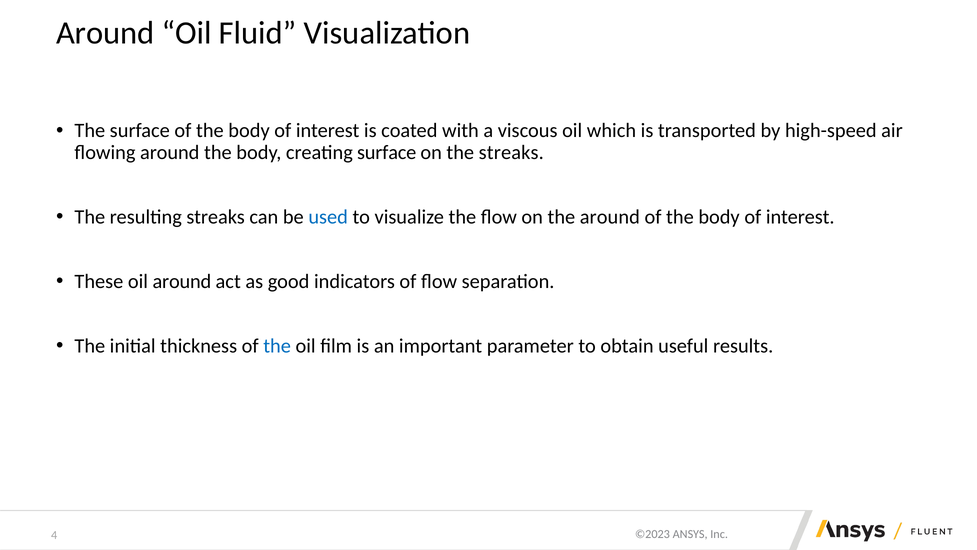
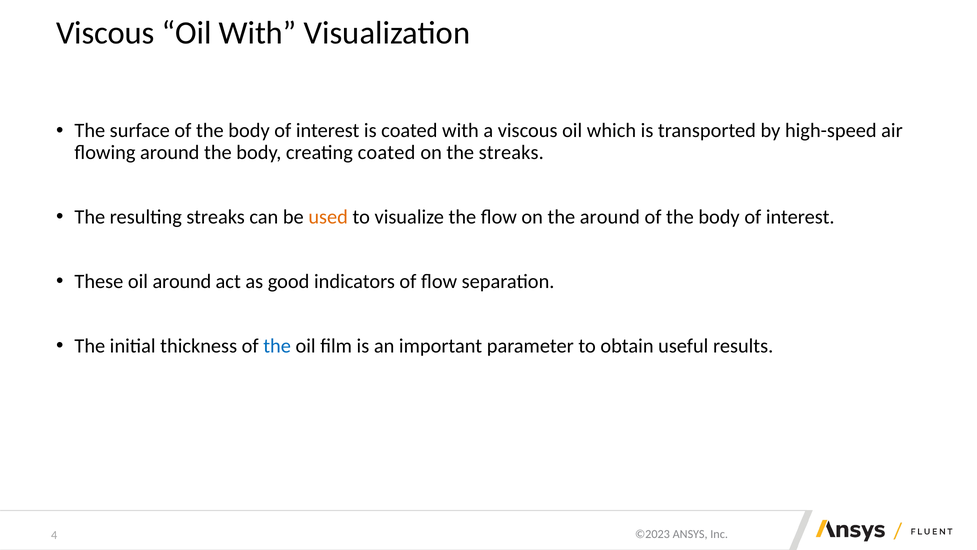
Around at (105, 33): Around -> Viscous
Oil Fluid: Fluid -> With
creating surface: surface -> coated
used colour: blue -> orange
